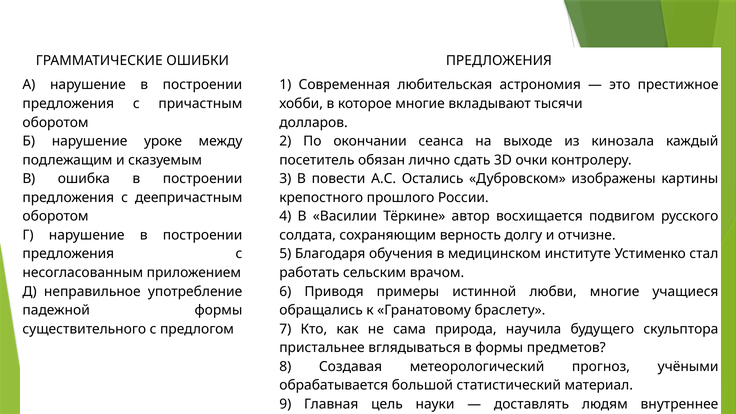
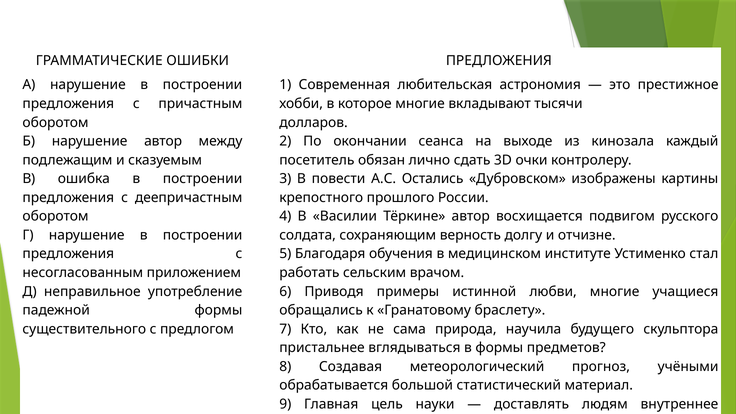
нарушение уроке: уроке -> автор
